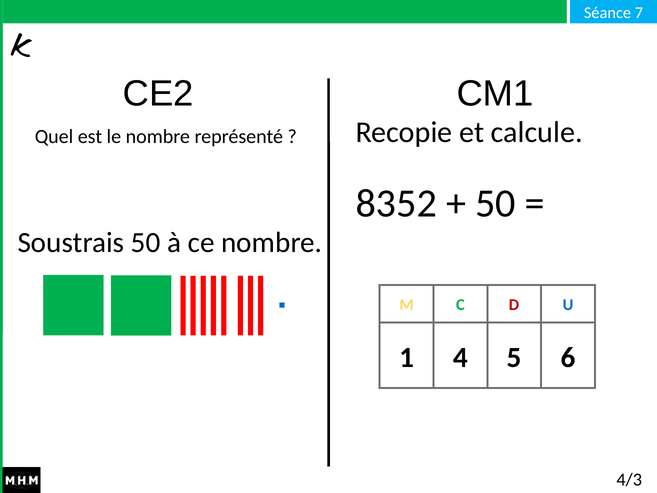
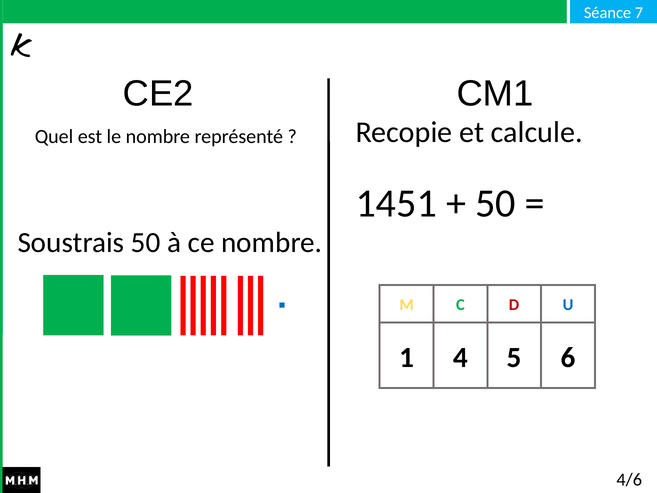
8352: 8352 -> 1451
4/3: 4/3 -> 4/6
